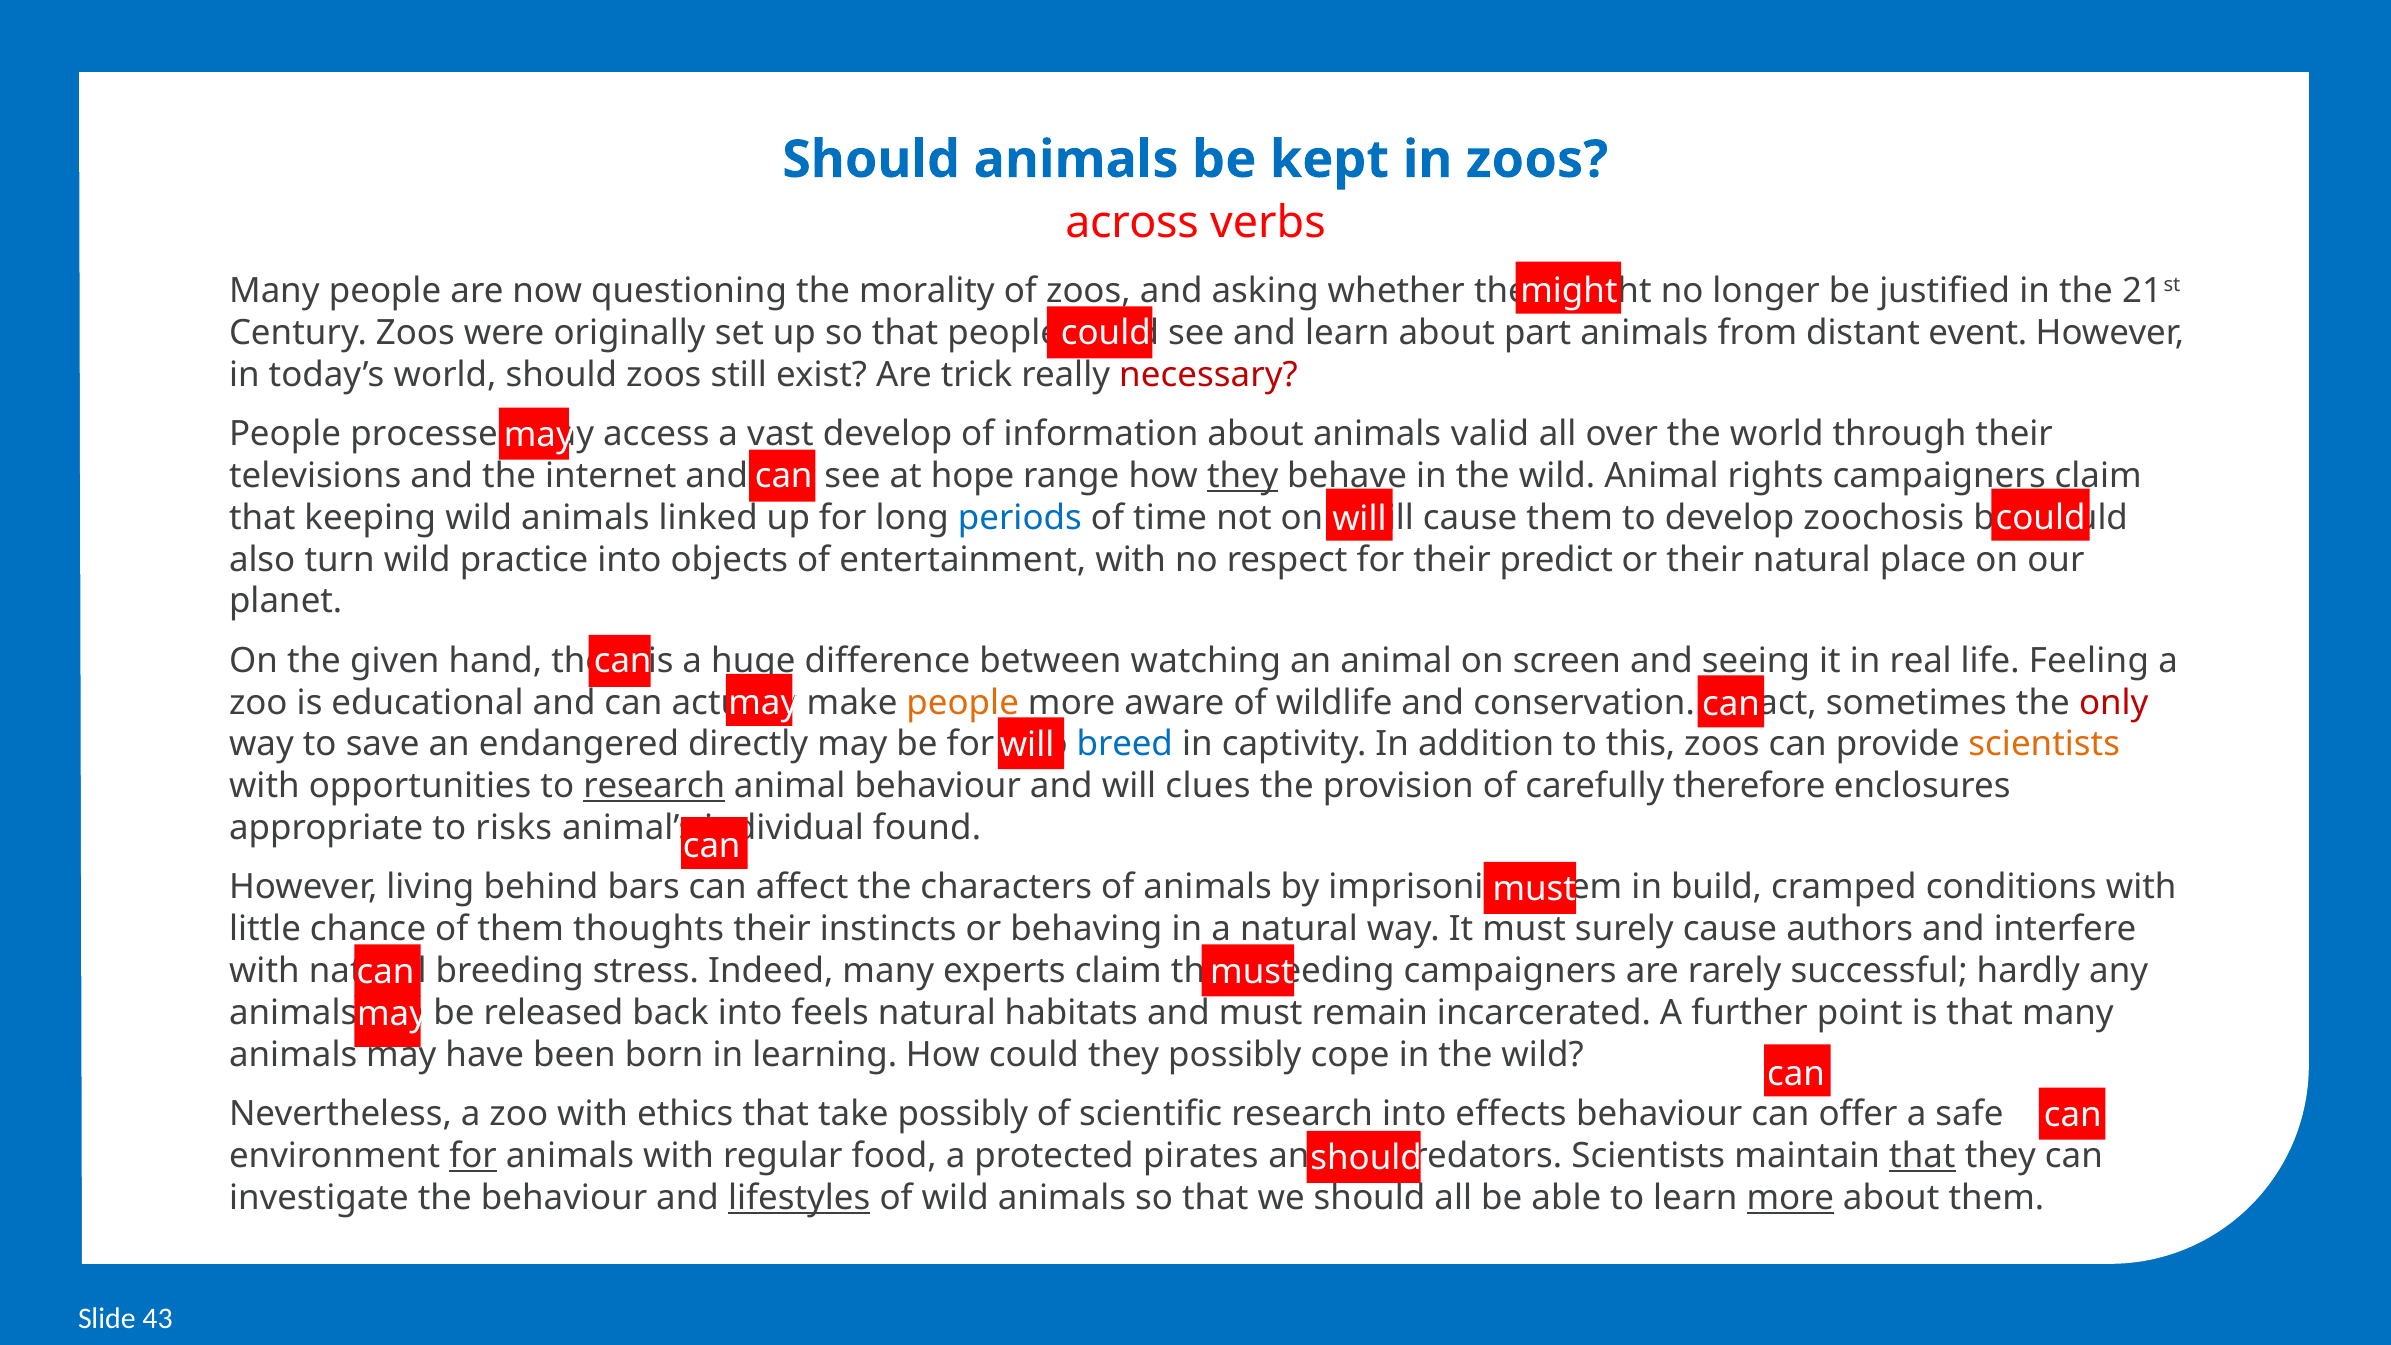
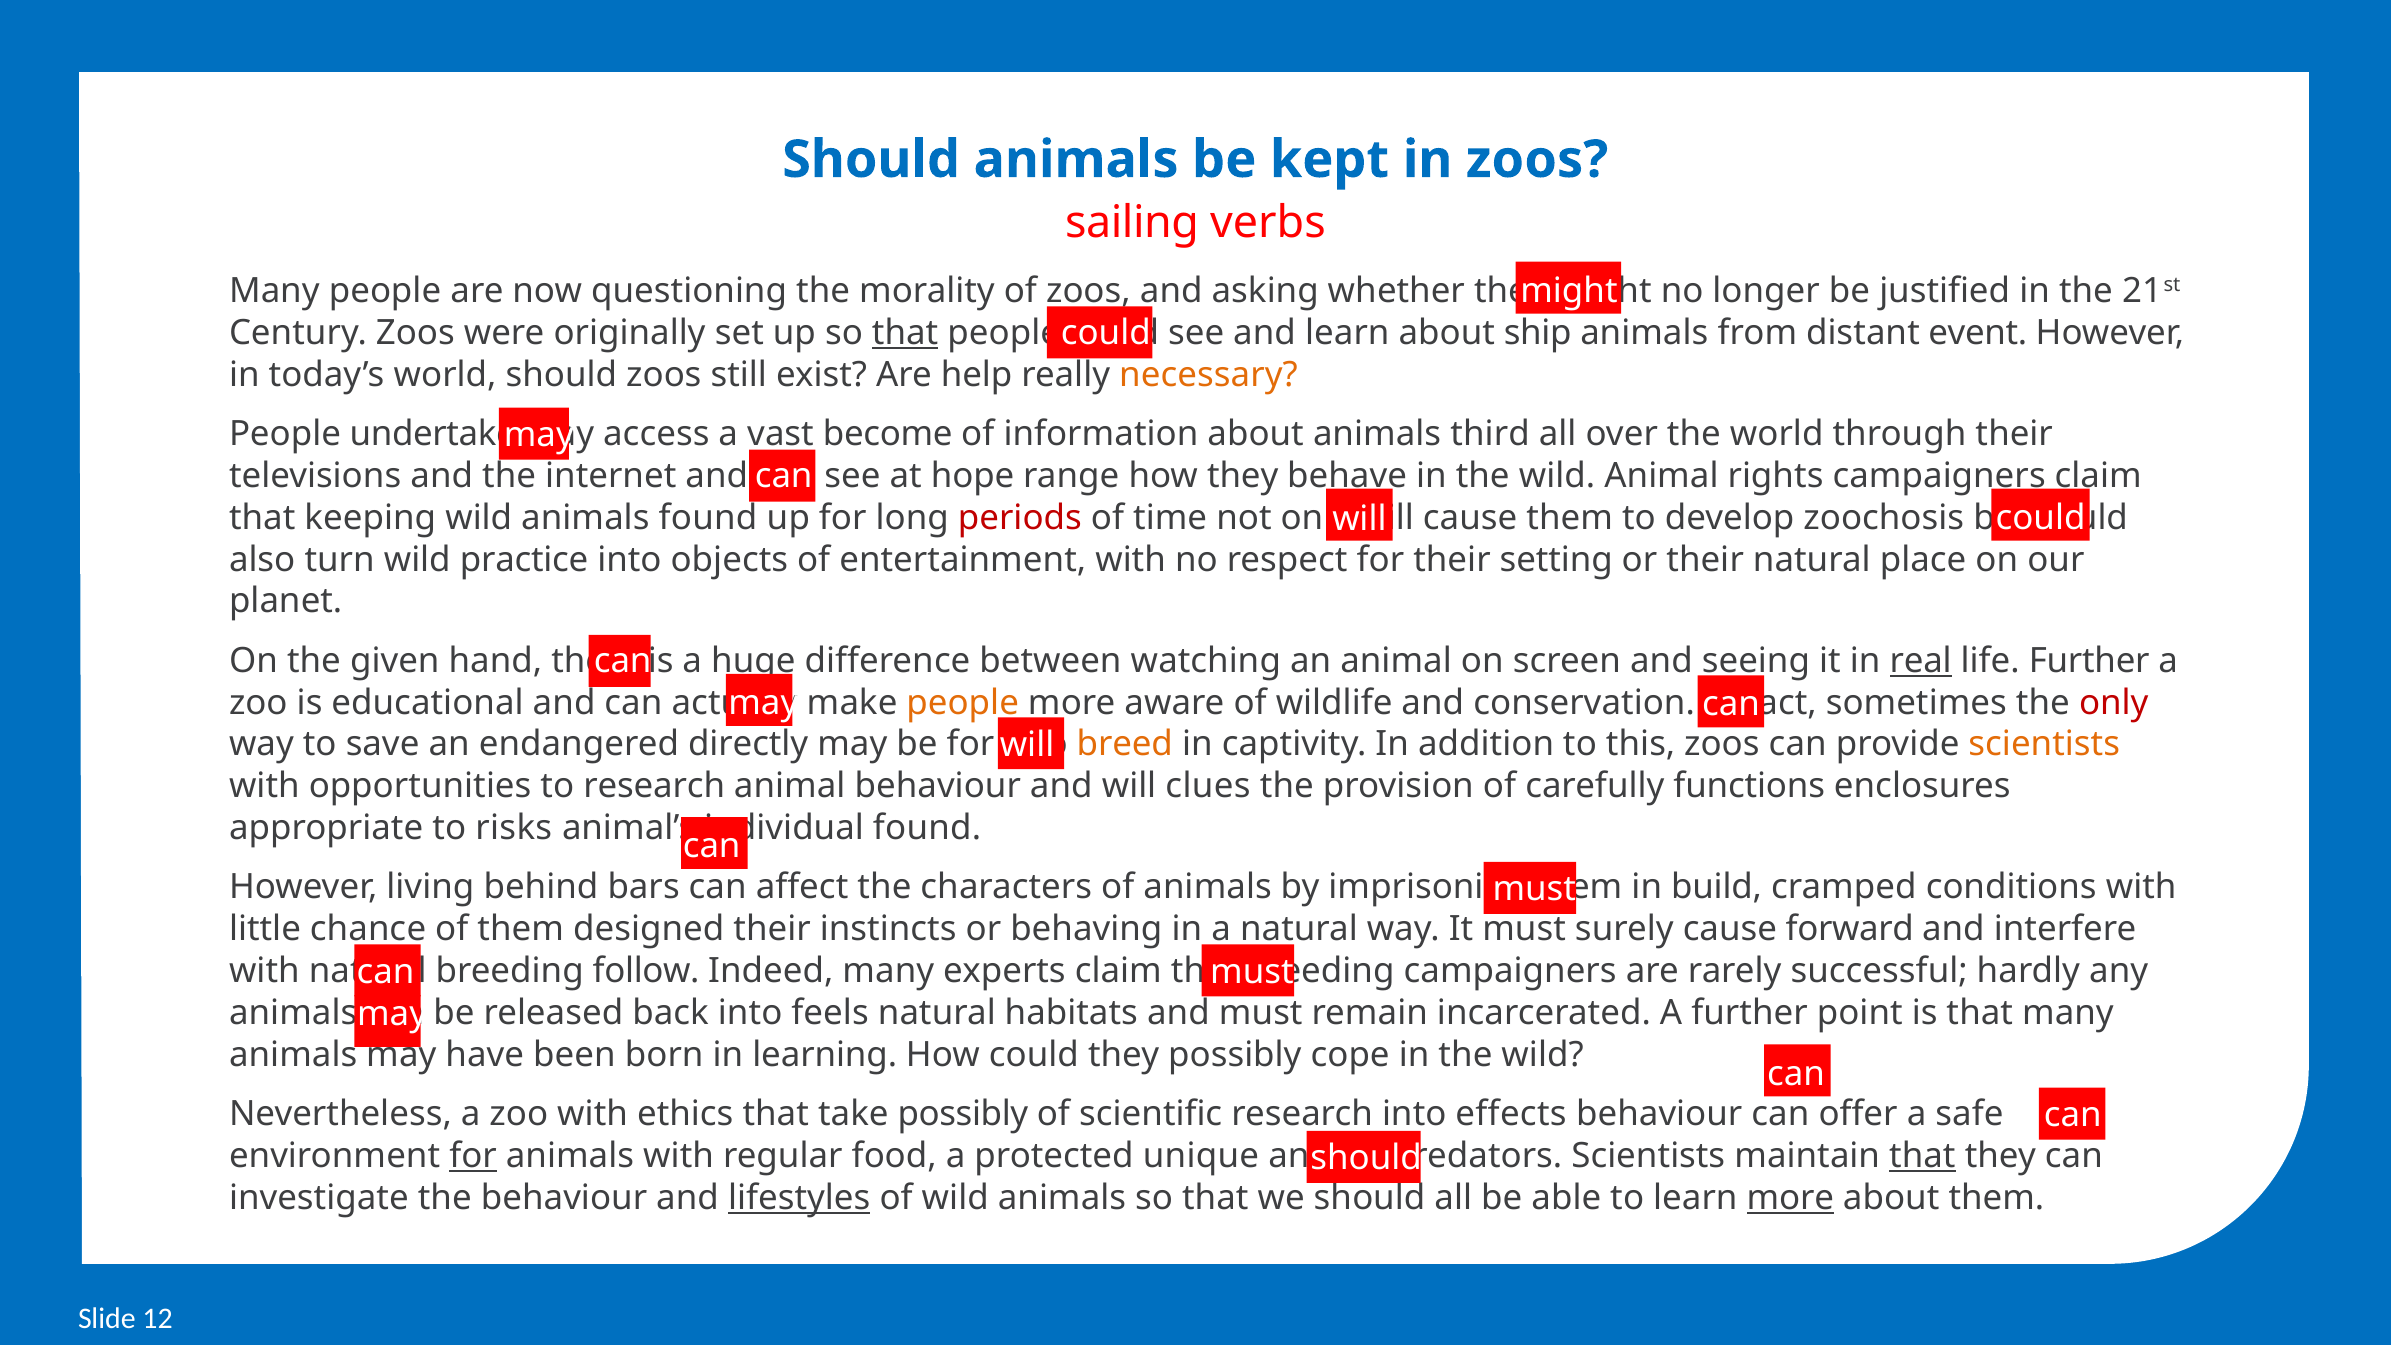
across: across -> sailing
that at (905, 333) underline: none -> present
part: part -> ship
trick: trick -> help
necessary colour: red -> orange
processes: processes -> undertake
develop at (888, 434): develop -> become
valid: valid -> third
they at (1243, 476) underline: present -> none
animals linked: linked -> found
periods colour: blue -> red
predict: predict -> setting
real underline: none -> present
life Feeling: Feeling -> Further
breed colour: blue -> orange
research at (654, 786) underline: present -> none
therefore: therefore -> functions
thoughts: thoughts -> designed
authors: authors -> forward
stress: stress -> follow
pirates: pirates -> unique
43: 43 -> 12
